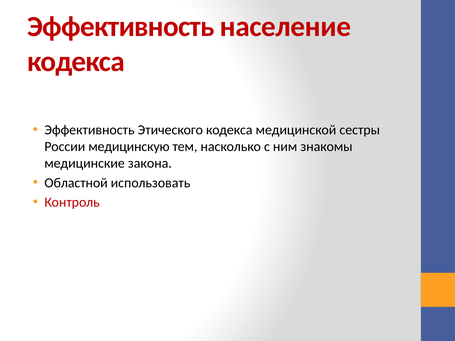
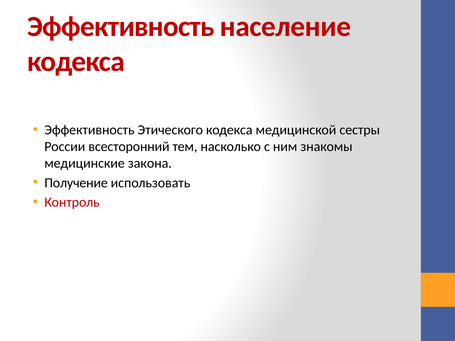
медицинскую: медицинскую -> всесторонний
Областной: Областной -> Получение
